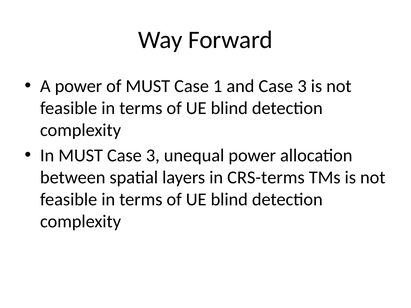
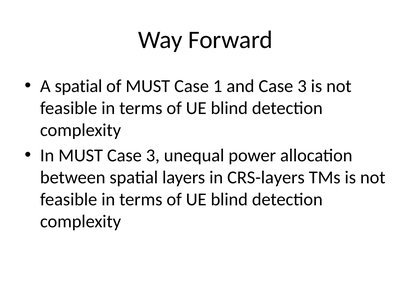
A power: power -> spatial
CRS-terms: CRS-terms -> CRS-layers
